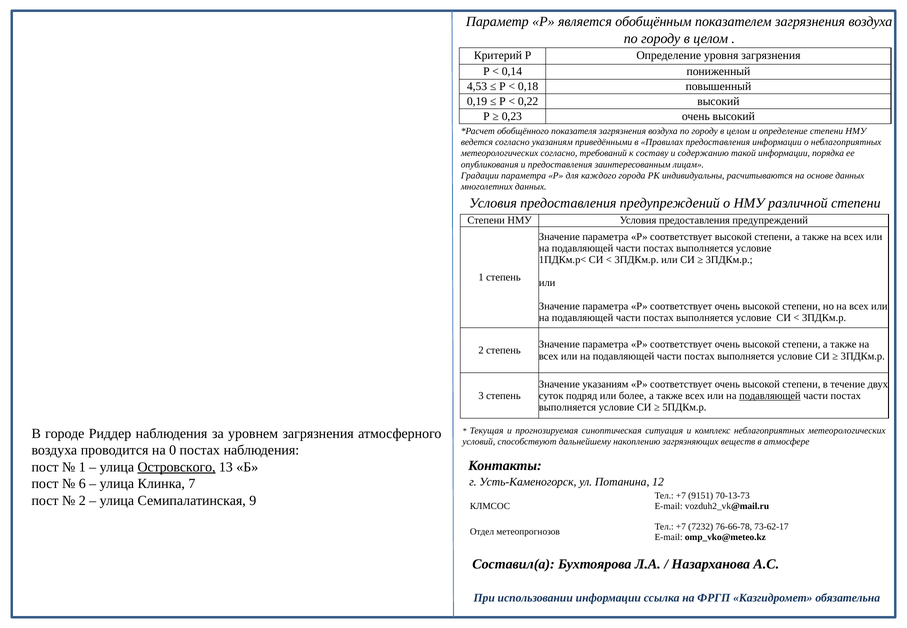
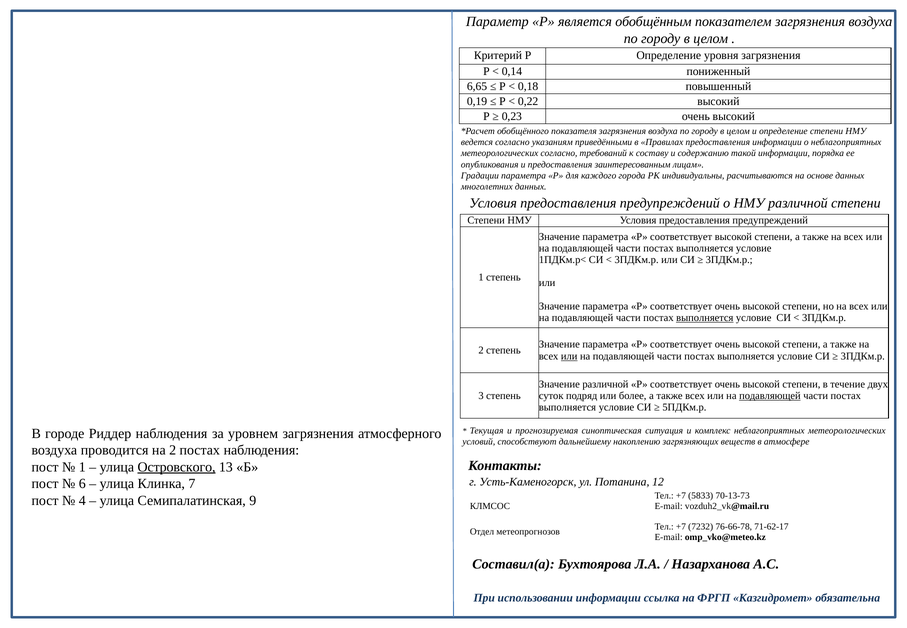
4,53: 4,53 -> 6,65
выполняется at (705, 318) underline: none -> present
или at (569, 356) underline: none -> present
Значение указаниям: указаниям -> различной
на 0: 0 -> 2
9151: 9151 -> 5833
2 at (82, 500): 2 -> 4
73-62-17: 73-62-17 -> 71-62-17
